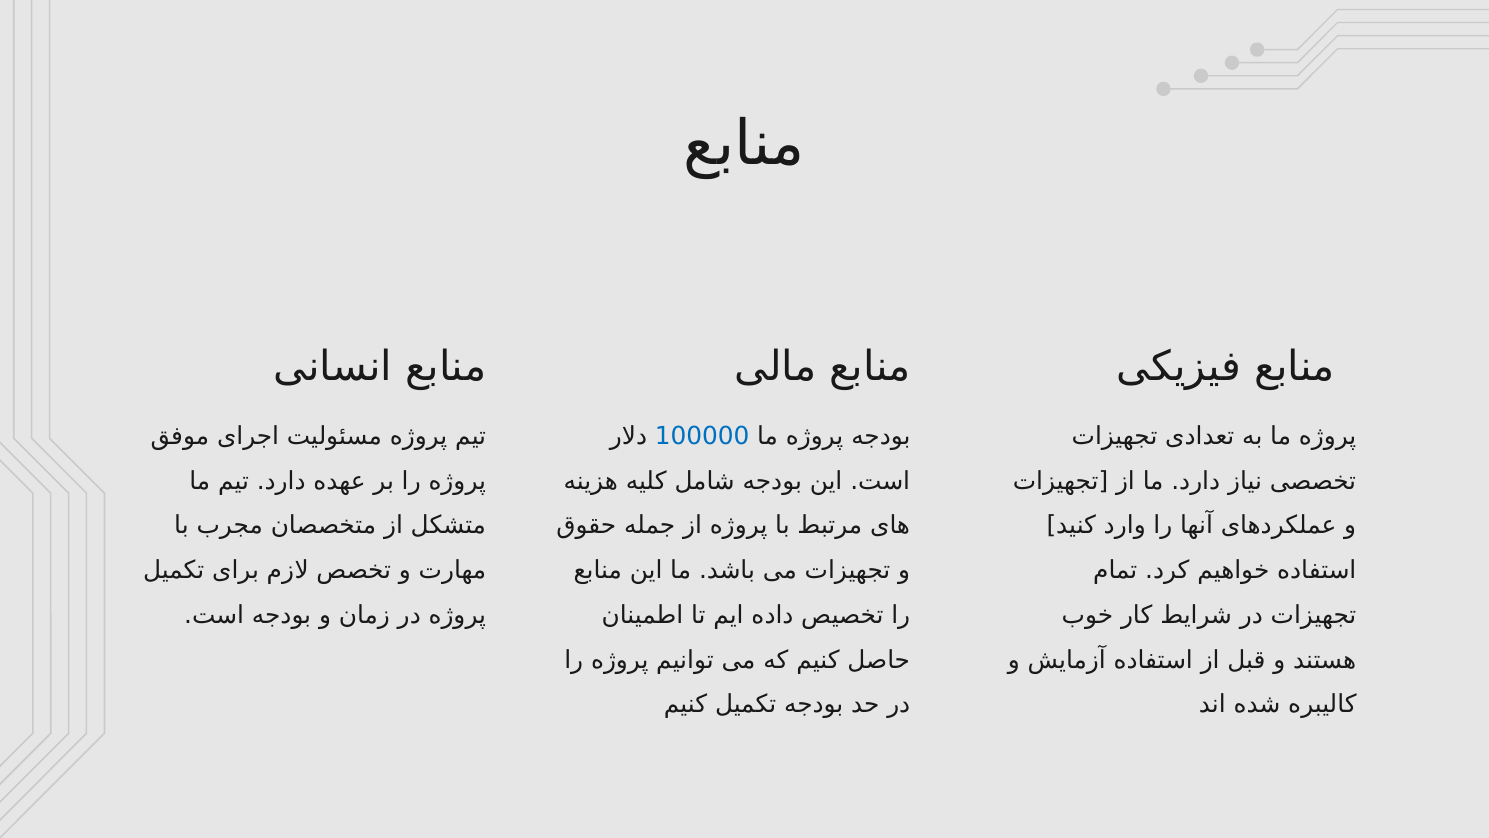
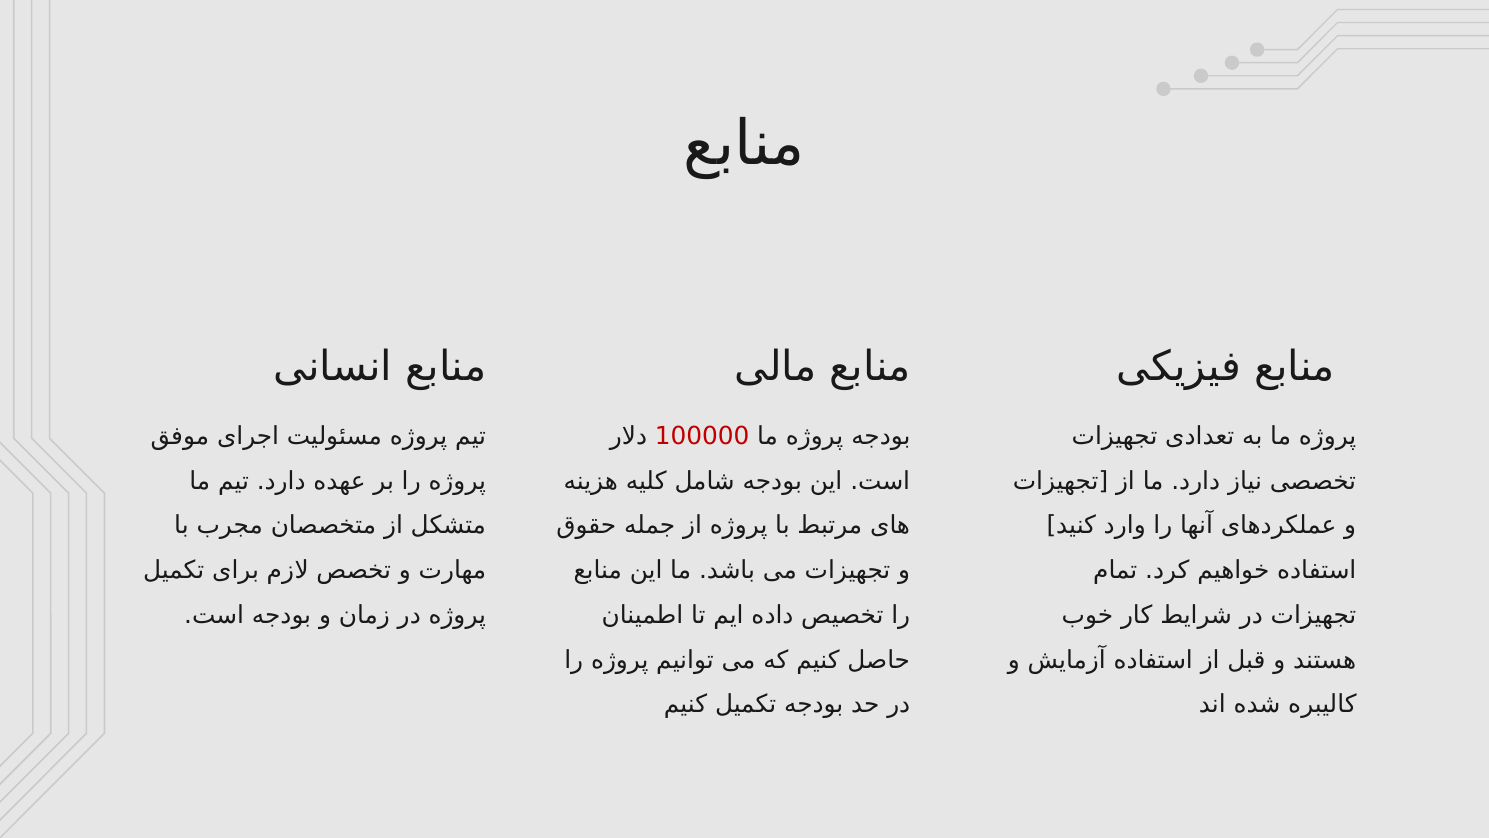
100000 colour: blue -> red
